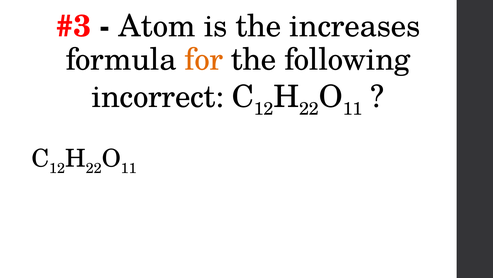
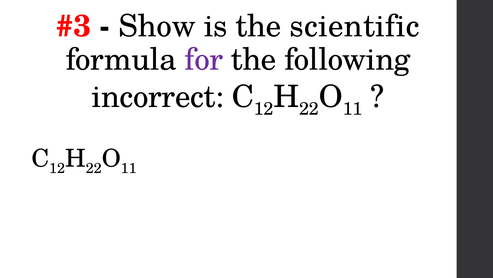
Atom: Atom -> Show
increases: increases -> scientific
for colour: orange -> purple
